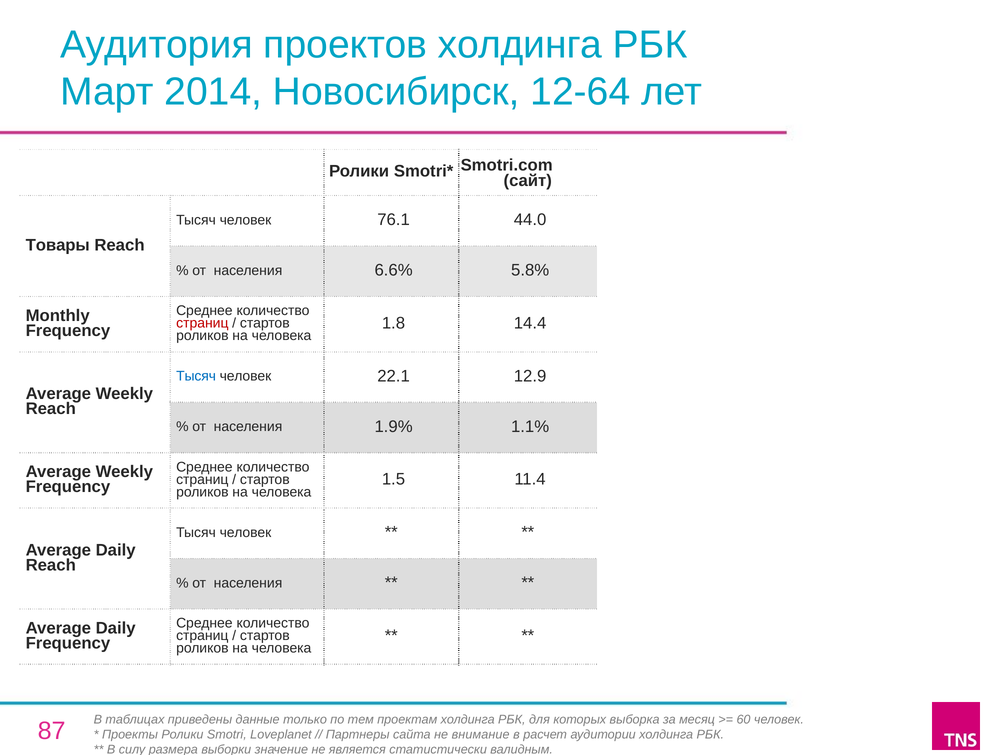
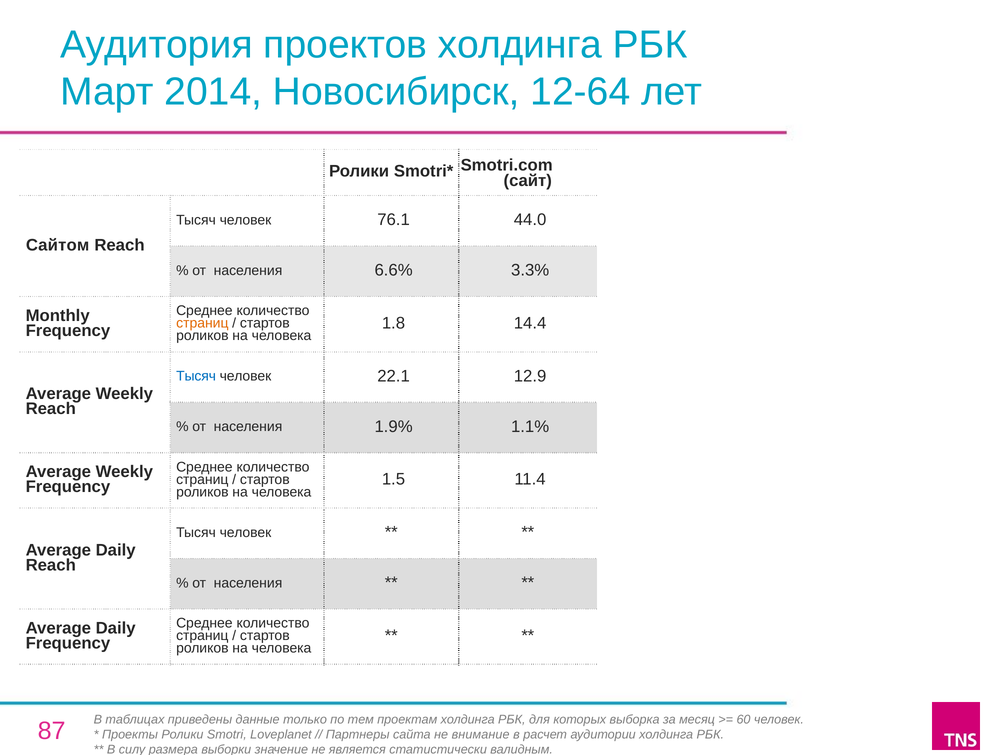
Товары: Товары -> Сайтом
5.8%: 5.8% -> 3.3%
страниц at (202, 323) colour: red -> orange
